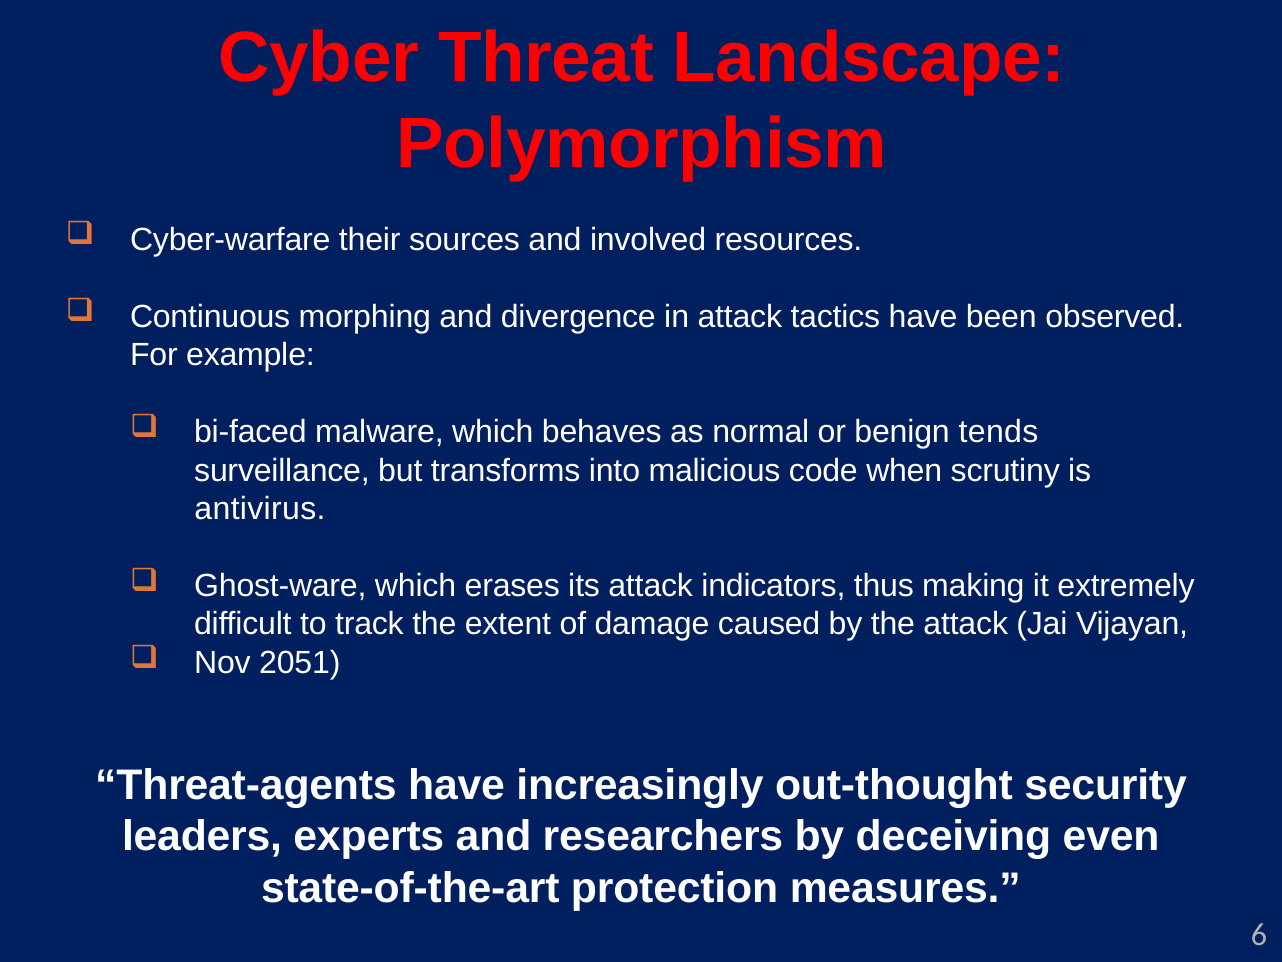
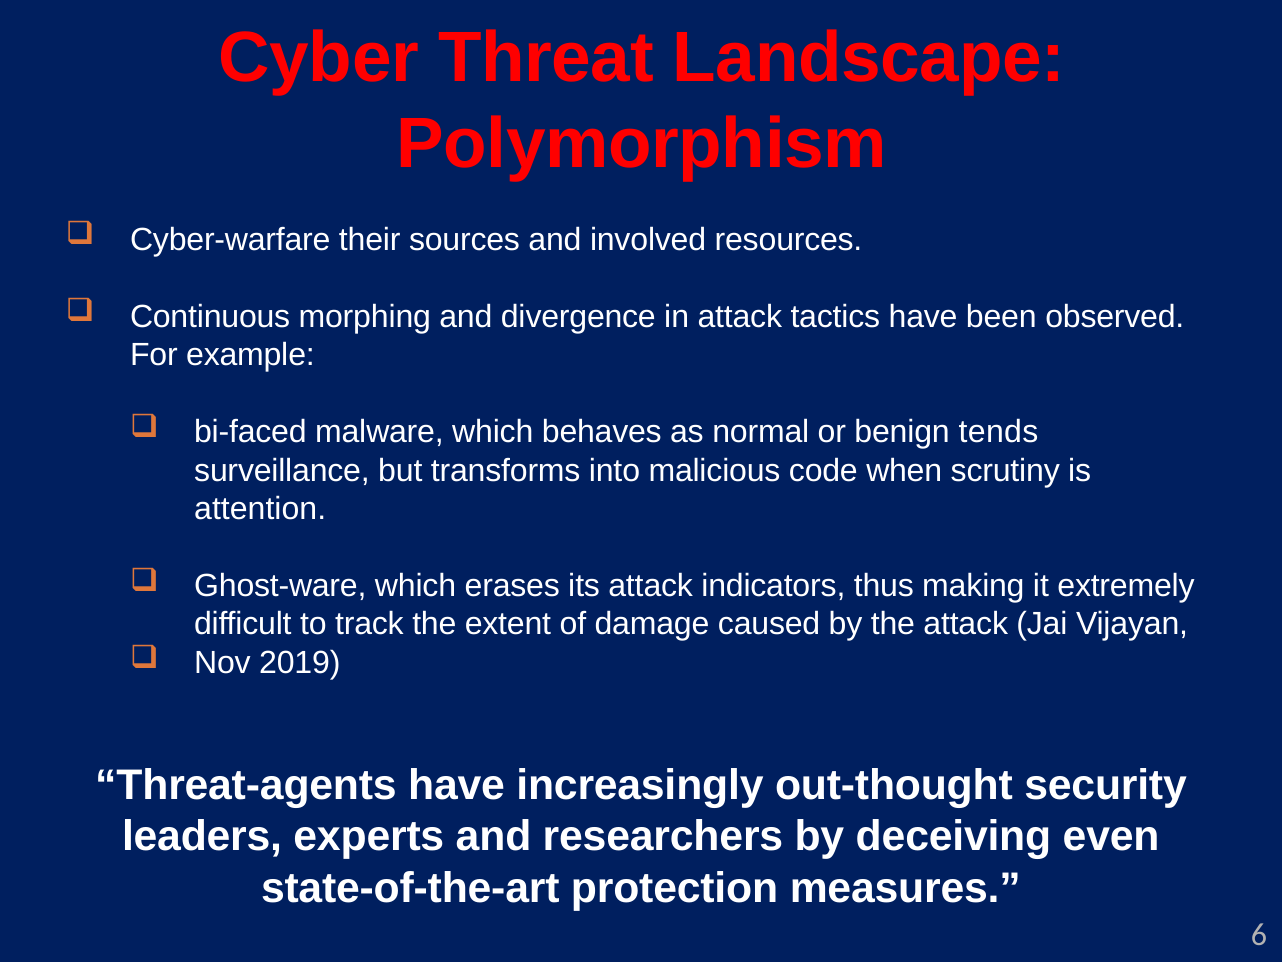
antivirus: antivirus -> attention
2051: 2051 -> 2019
